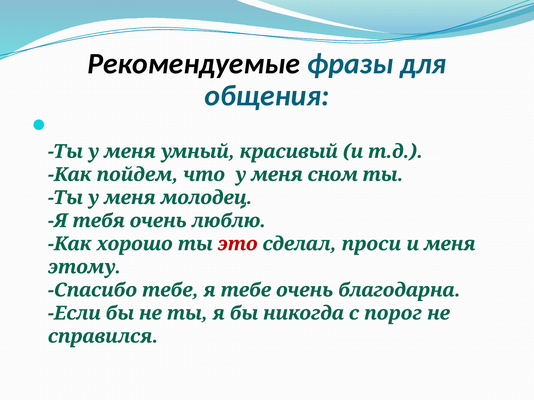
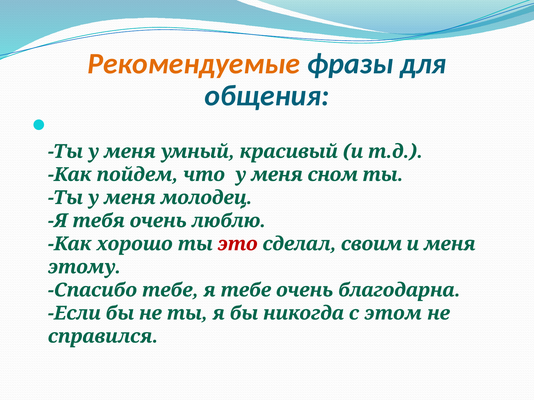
Рекомендуемые colour: black -> orange
проси: проси -> своим
порог: порог -> этом
